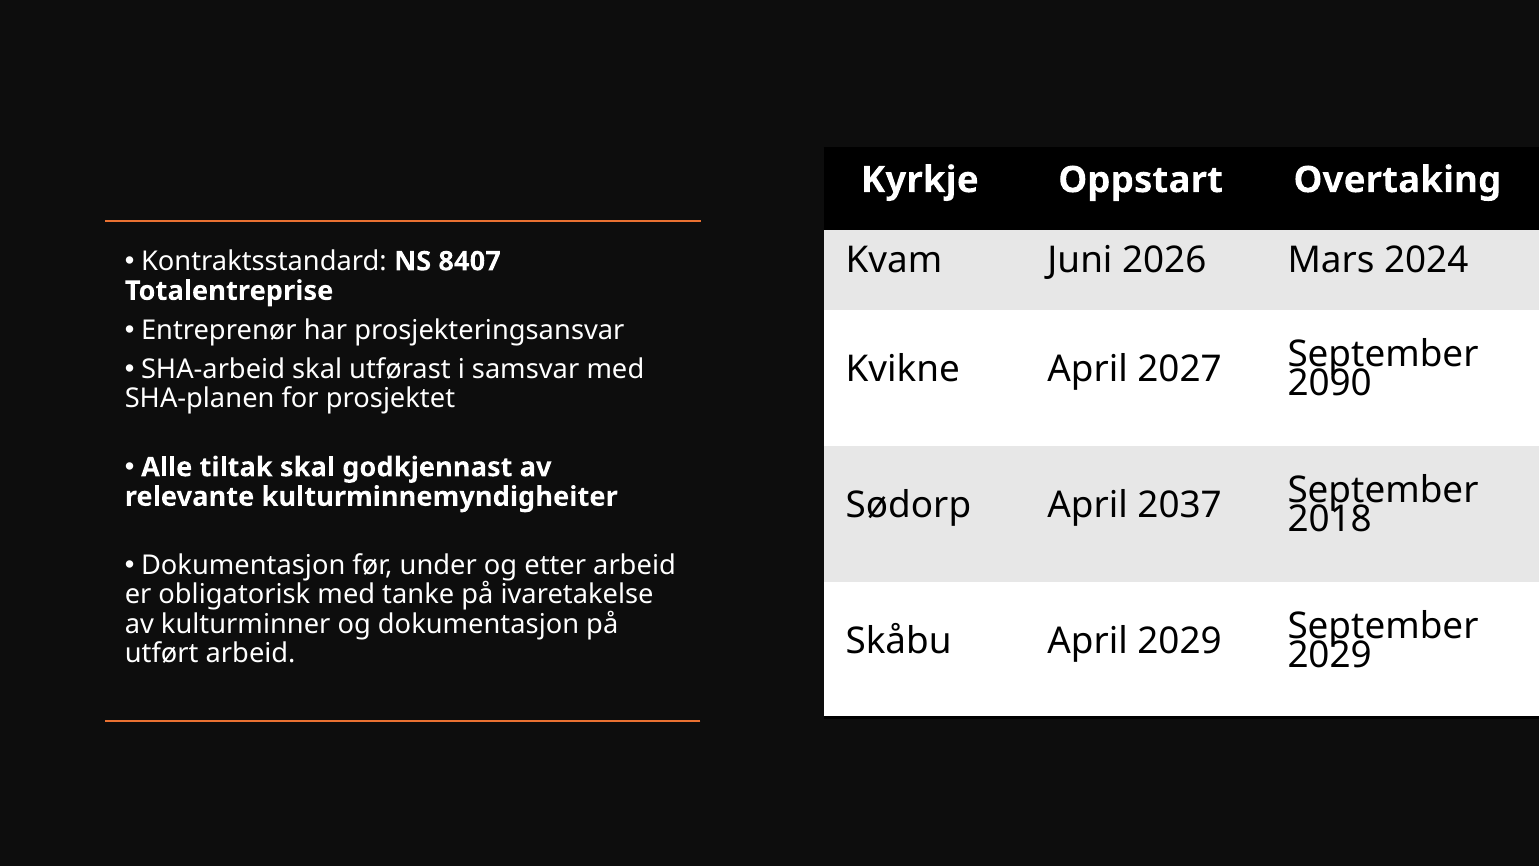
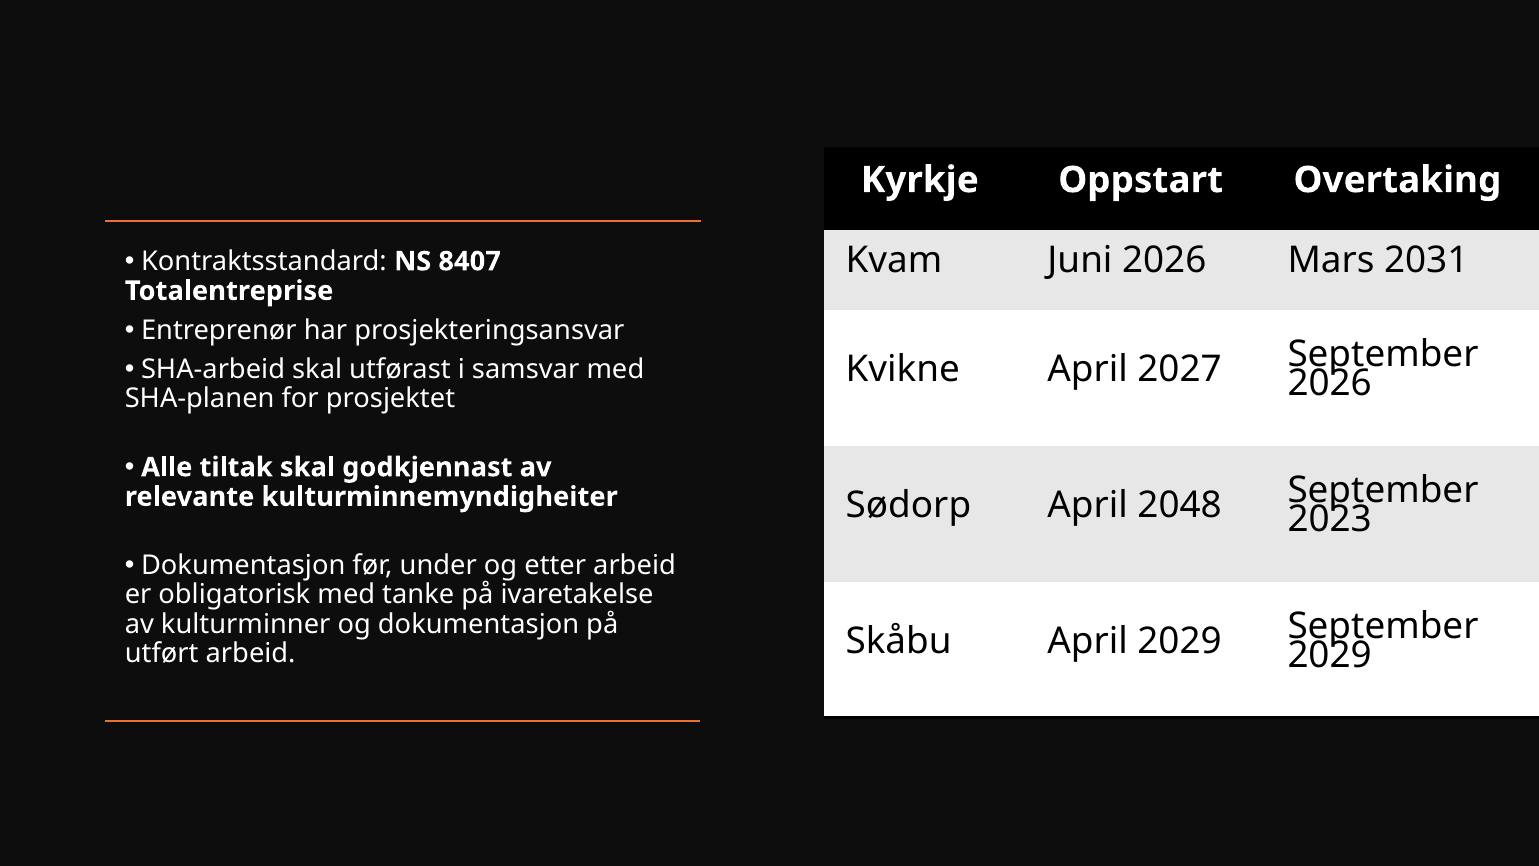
2024: 2024 -> 2031
2090 at (1330, 383): 2090 -> 2026
2037: 2037 -> 2048
2018: 2018 -> 2023
